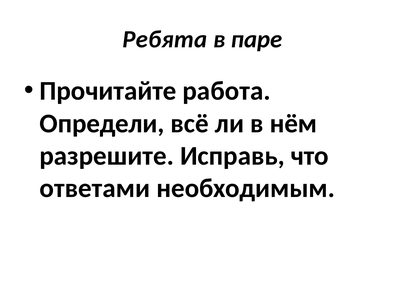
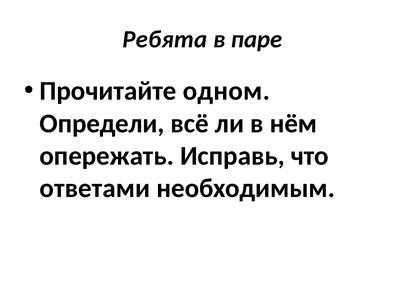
работа: работа -> одном
разрешите: разрешите -> опережать
